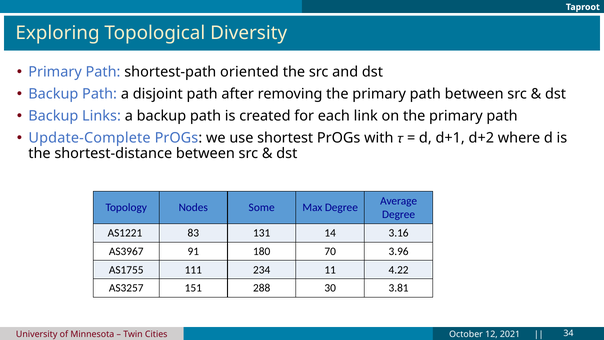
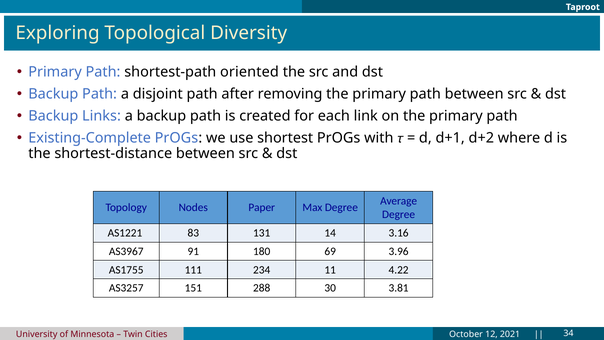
Update-Complete: Update-Complete -> Existing-Complete
Some: Some -> Paper
70: 70 -> 69
